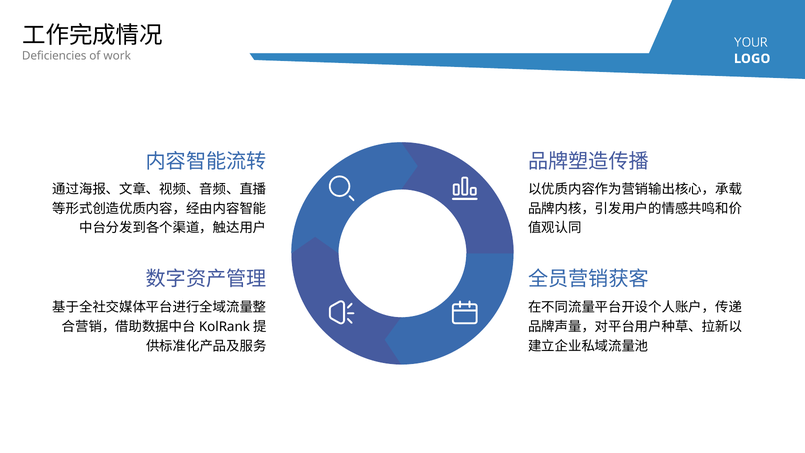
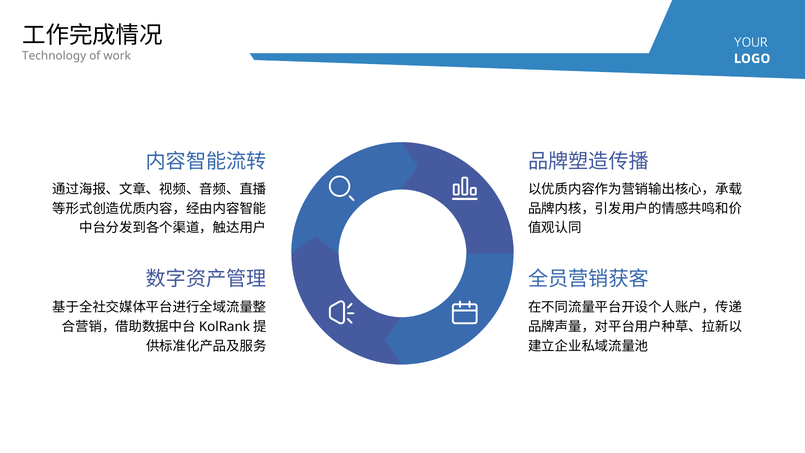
Deficiencies: Deficiencies -> Technology
